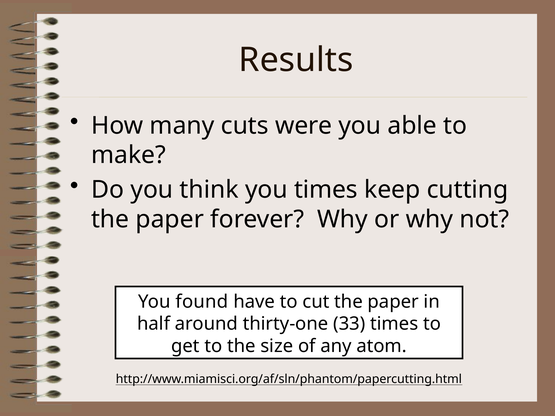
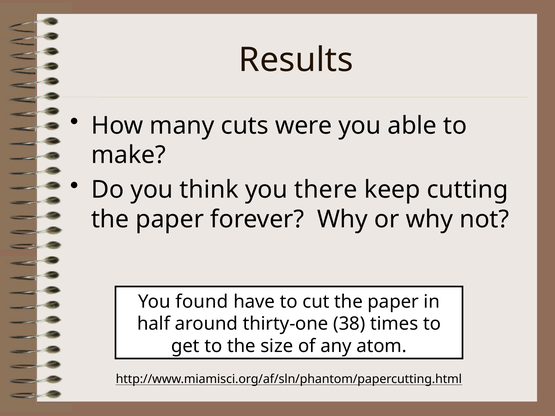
you times: times -> there
33: 33 -> 38
